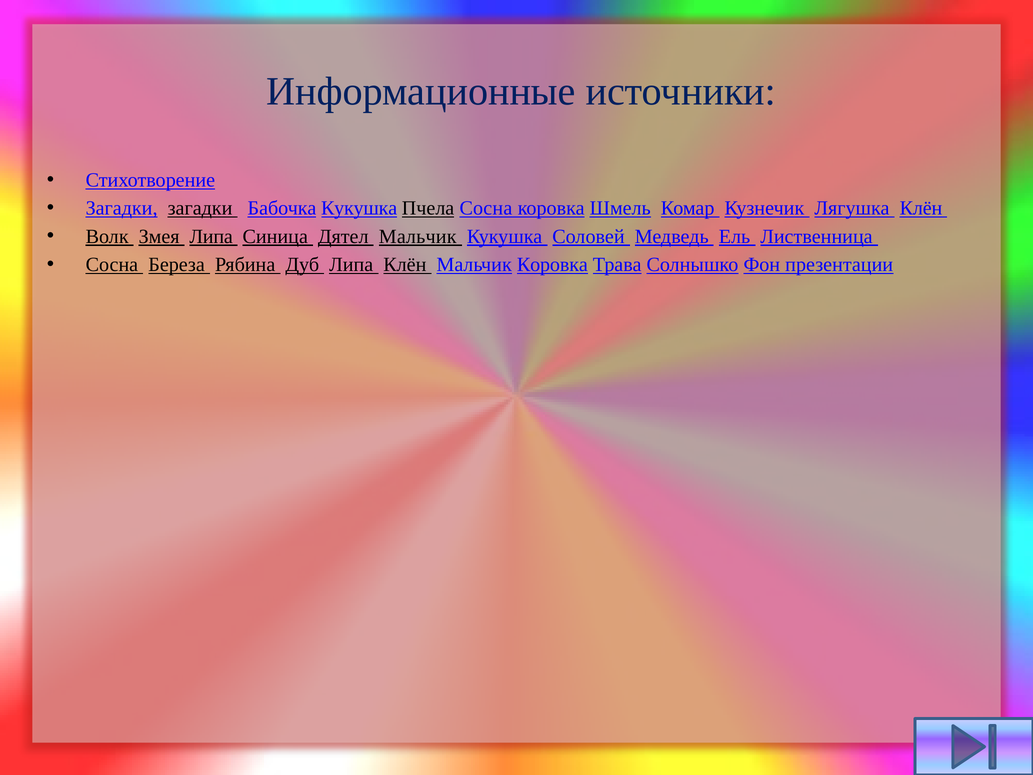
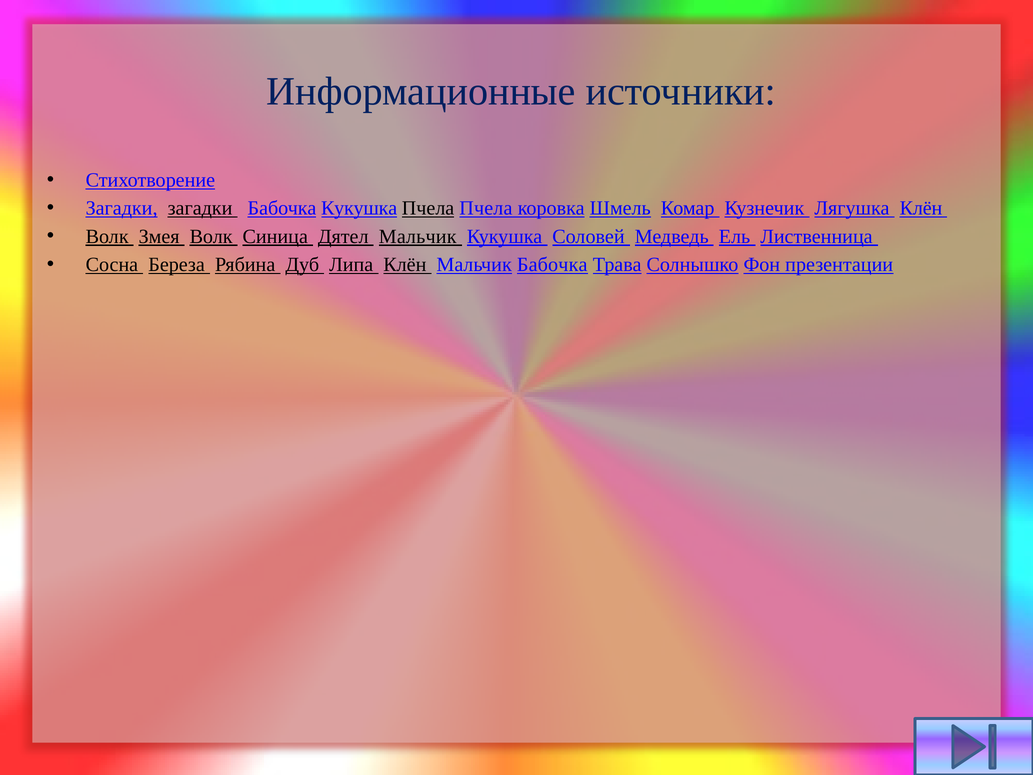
Пчела Сосна: Сосна -> Пчела
Змея Липа: Липа -> Волк
Мальчик Коровка: Коровка -> Бабочка
